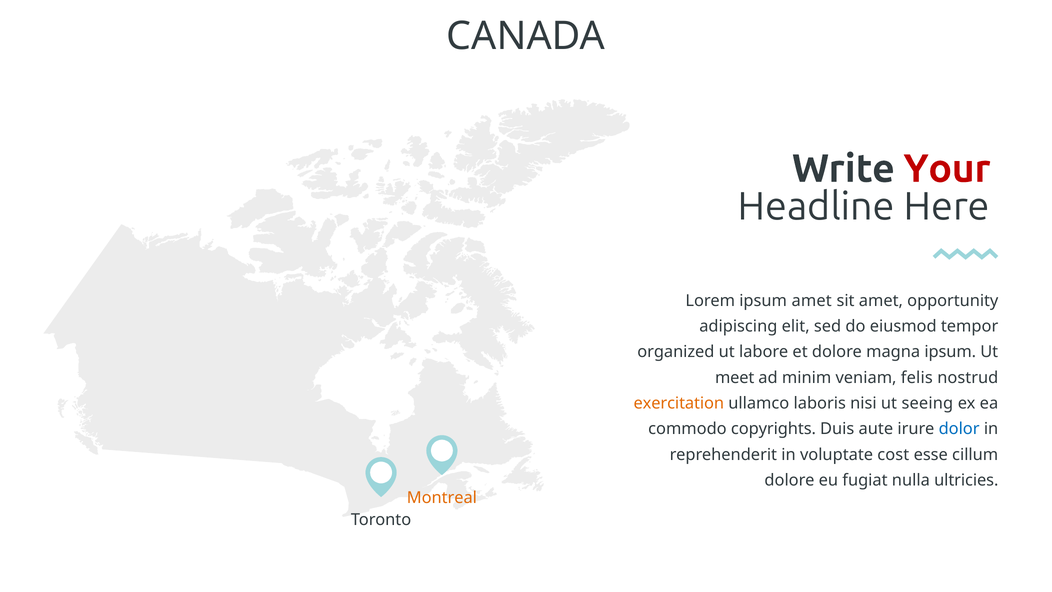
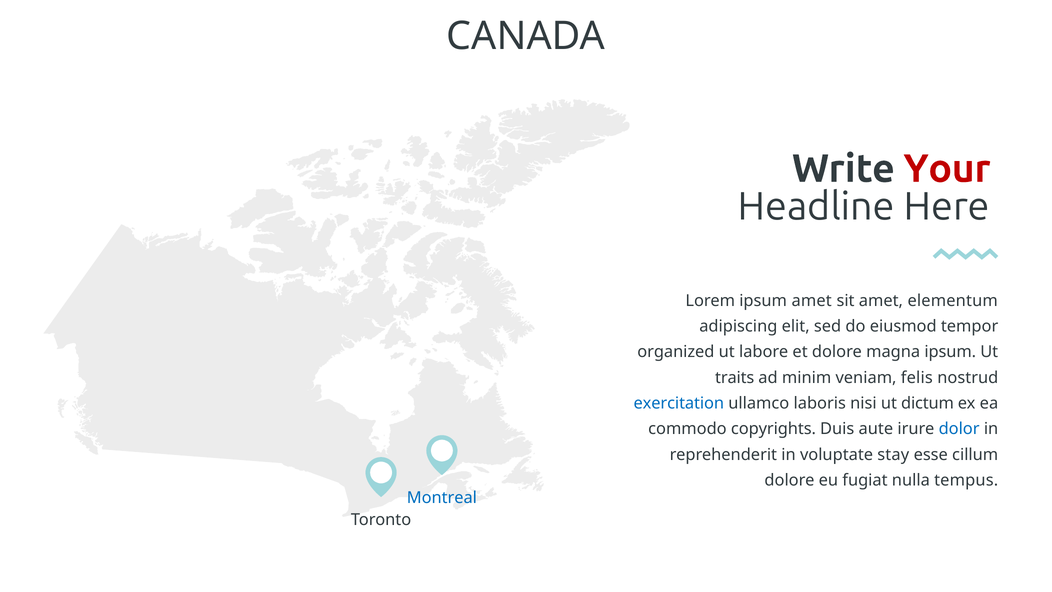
opportunity: opportunity -> elementum
meet: meet -> traits
exercitation colour: orange -> blue
seeing: seeing -> dictum
cost: cost -> stay
ultricies: ultricies -> tempus
Montreal colour: orange -> blue
